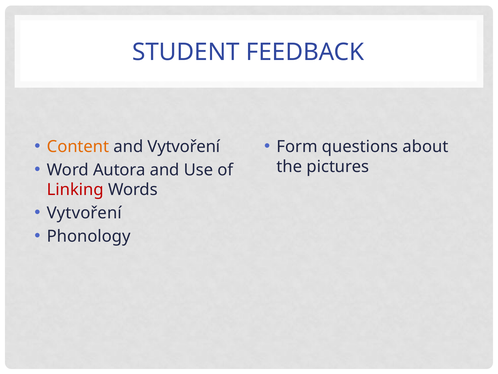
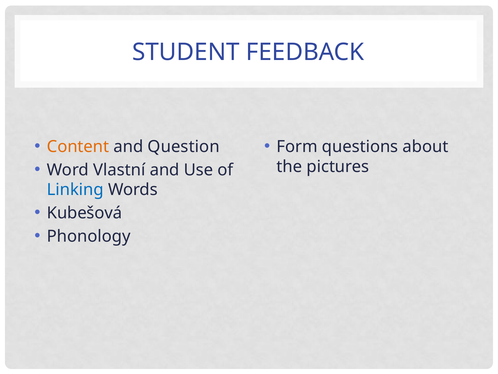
and Vytvoření: Vytvoření -> Question
Autora: Autora -> Vlastní
Linking colour: red -> blue
Vytvoření at (84, 213): Vytvoření -> Kubešová
